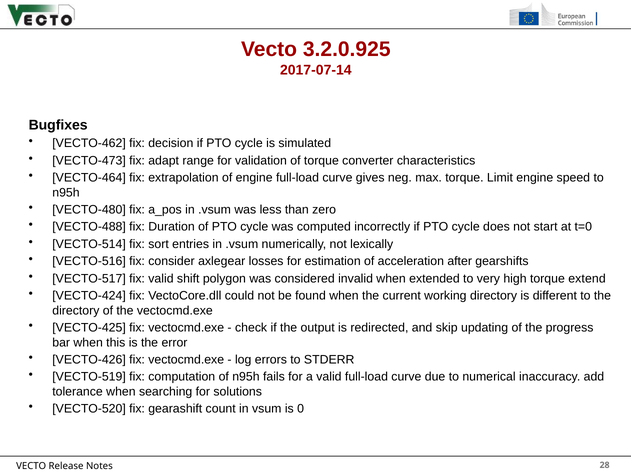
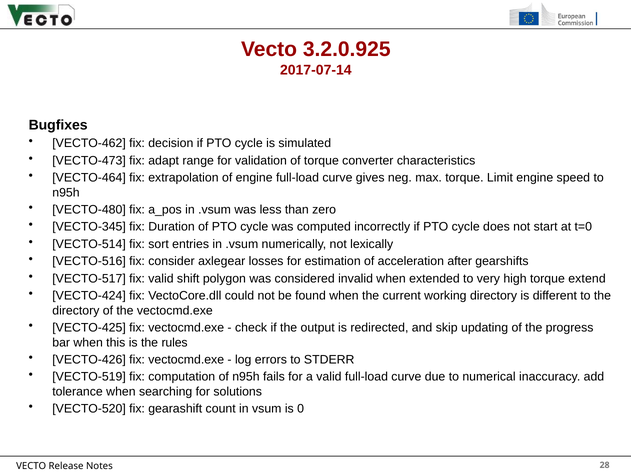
VECTO-488: VECTO-488 -> VECTO-345
error: error -> rules
